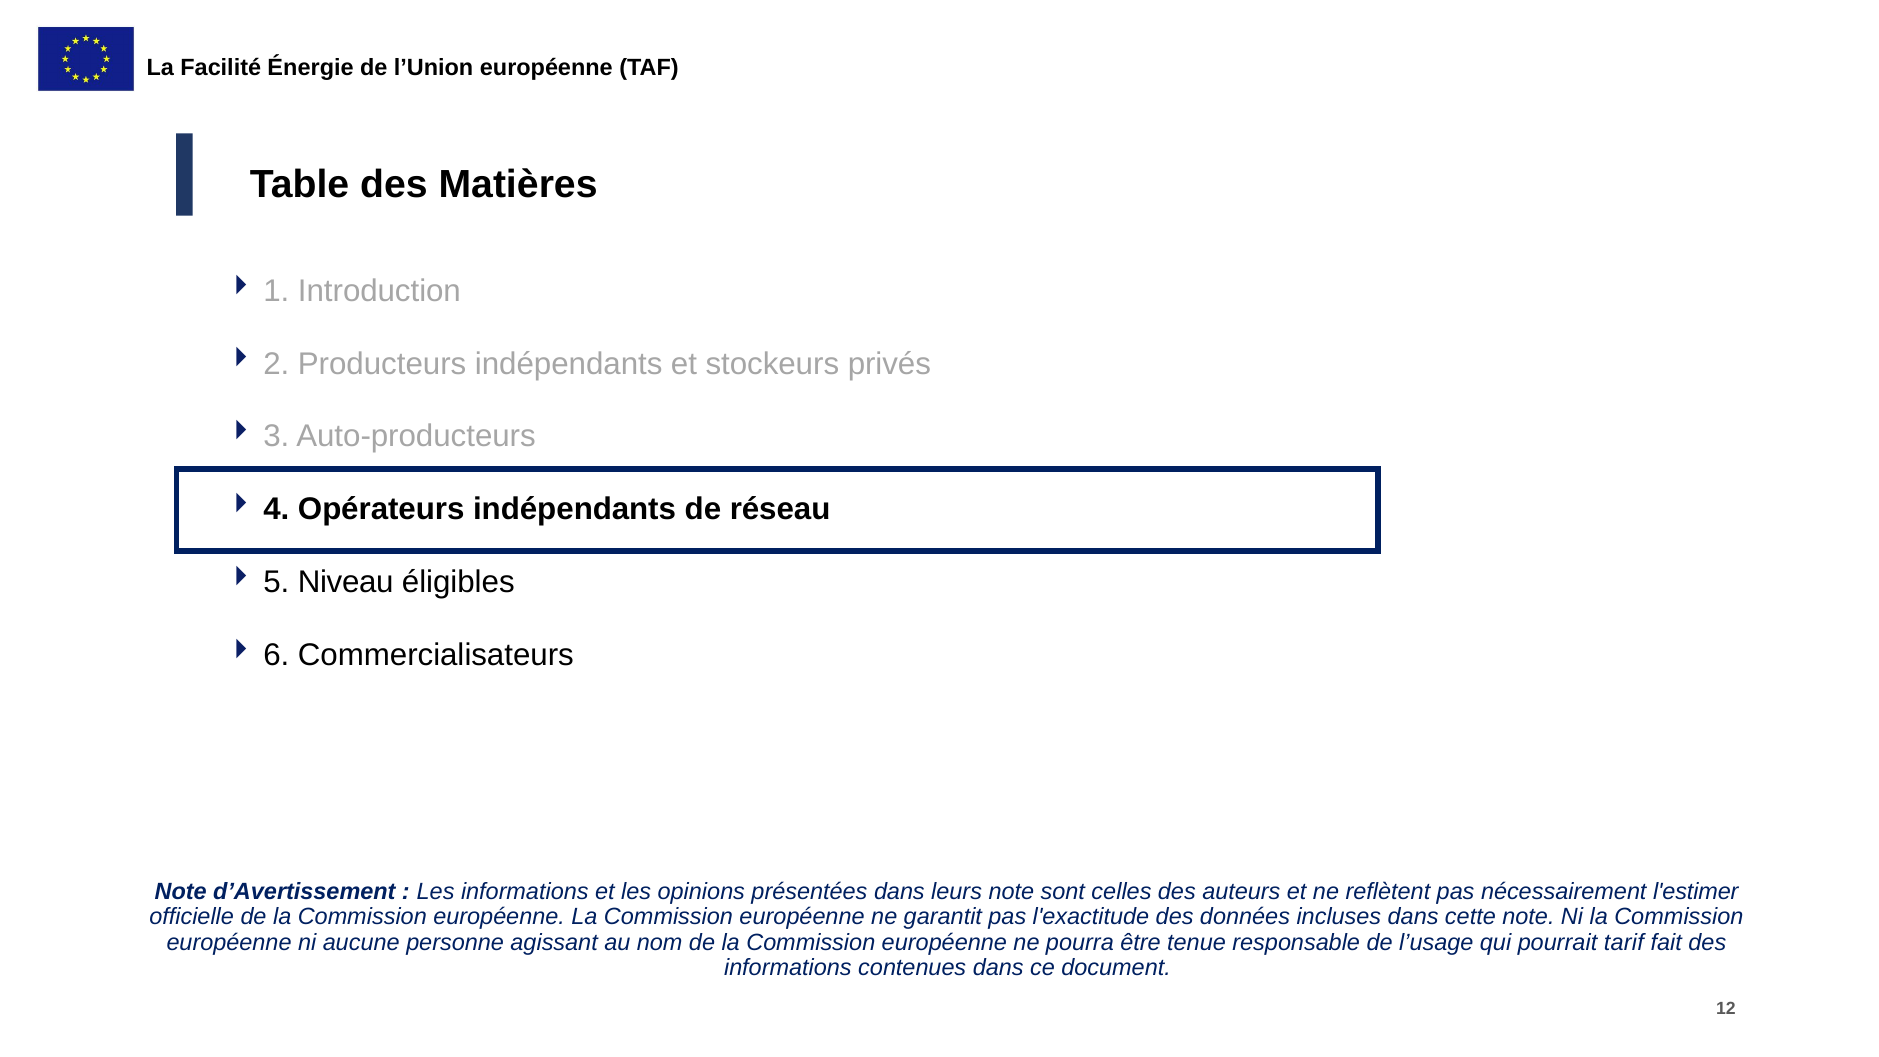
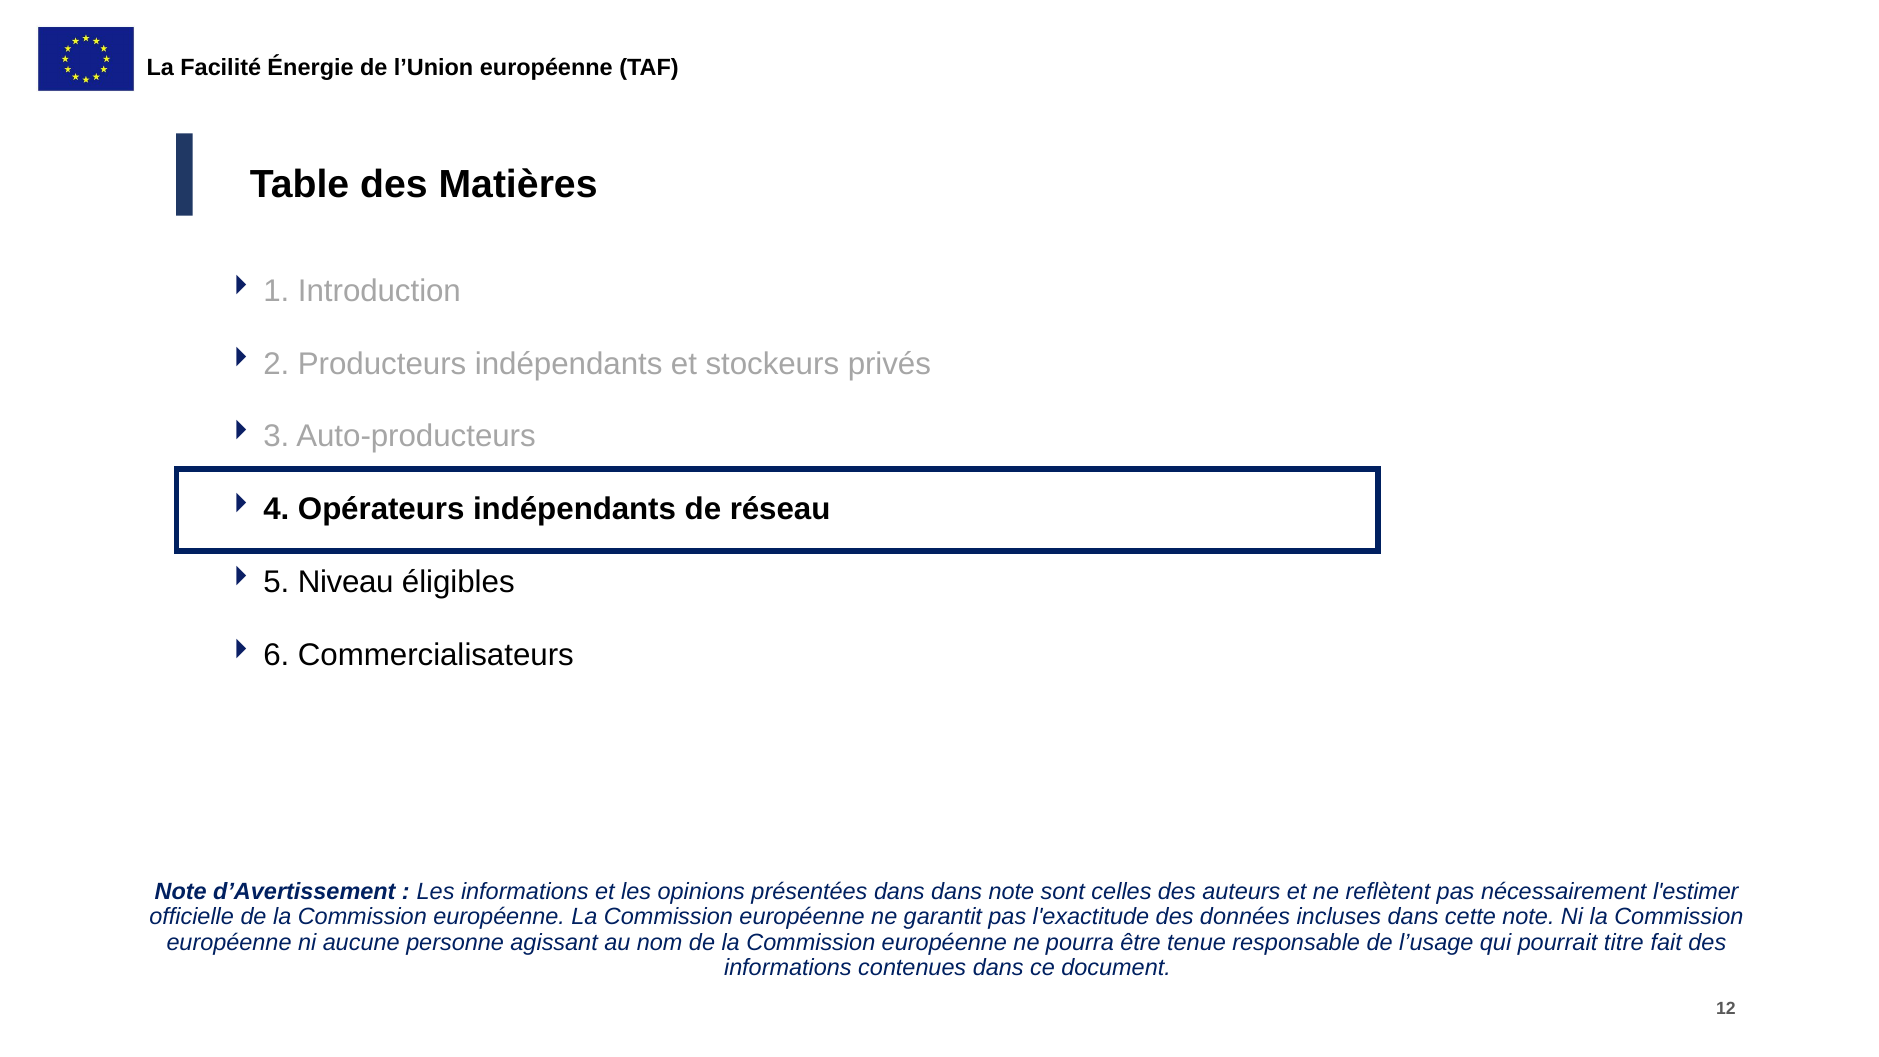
dans leurs: leurs -> dans
tarif: tarif -> titre
